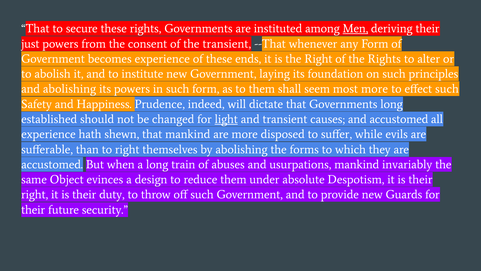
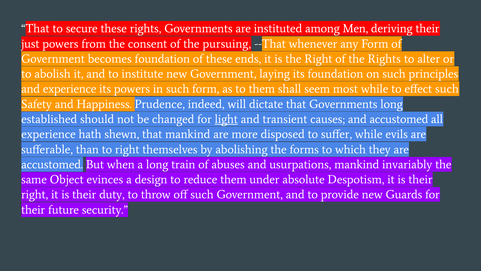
Men underline: present -> none
the transient: transient -> pursuing
becomes experience: experience -> foundation
and abolishing: abolishing -> experience
most more: more -> while
